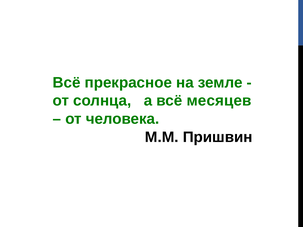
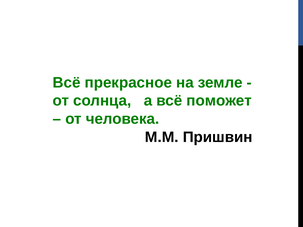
месяцев: месяцев -> поможет
